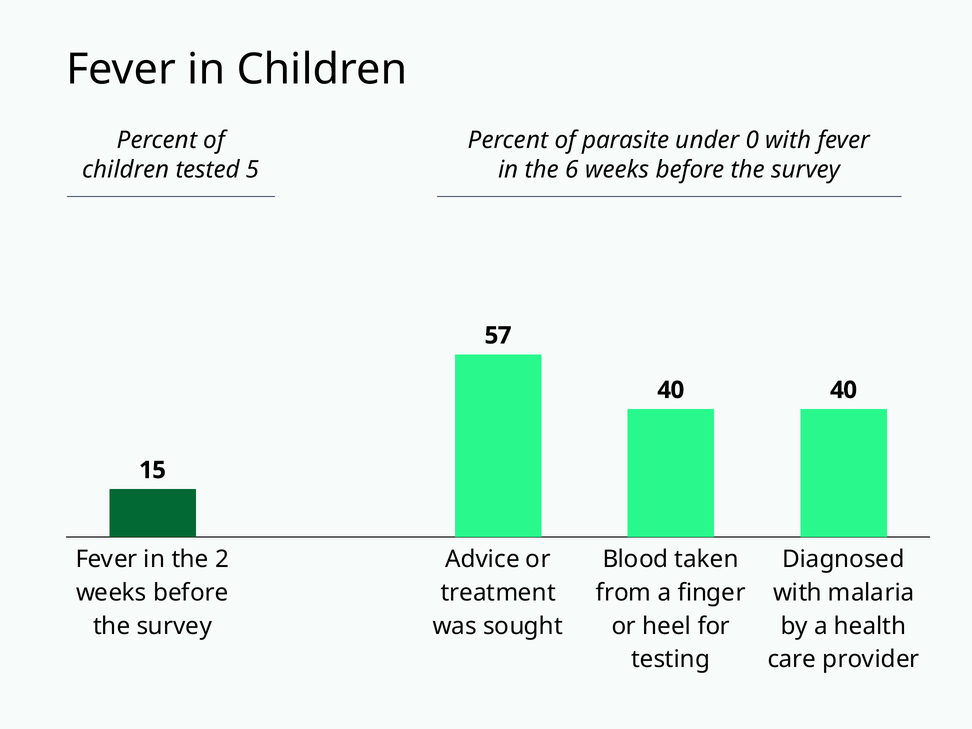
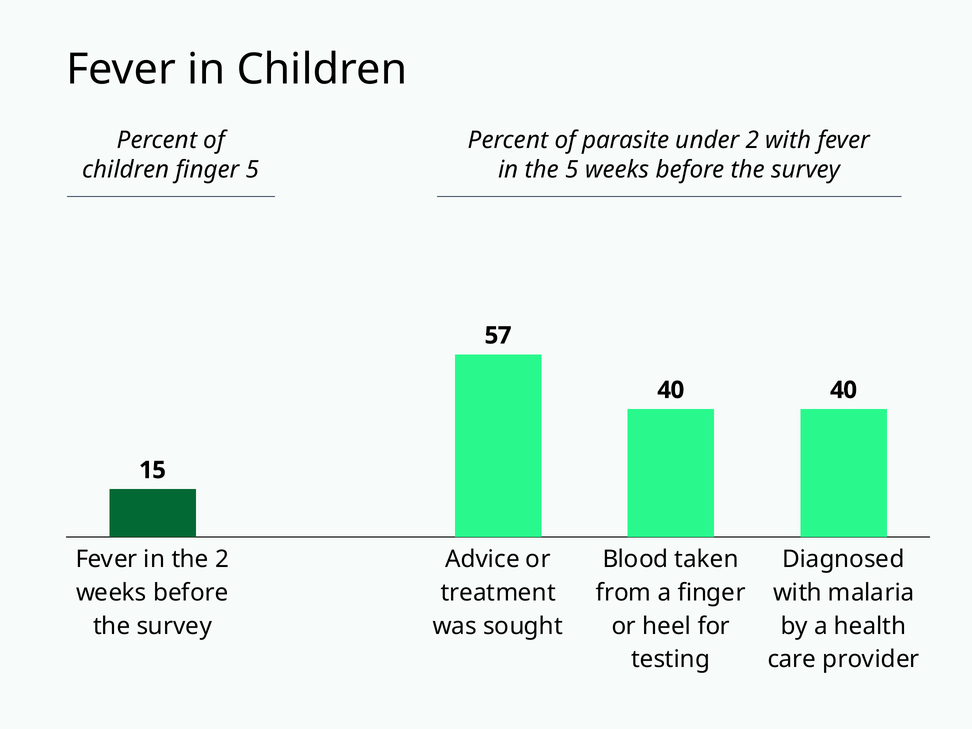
under 0: 0 -> 2
children tested: tested -> finger
the 6: 6 -> 5
